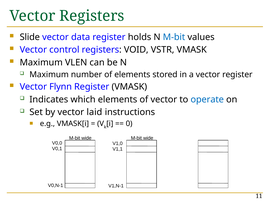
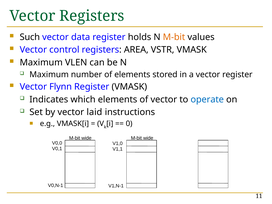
Slide: Slide -> Such
M-bit at (174, 37) colour: blue -> orange
VOID: VOID -> AREA
